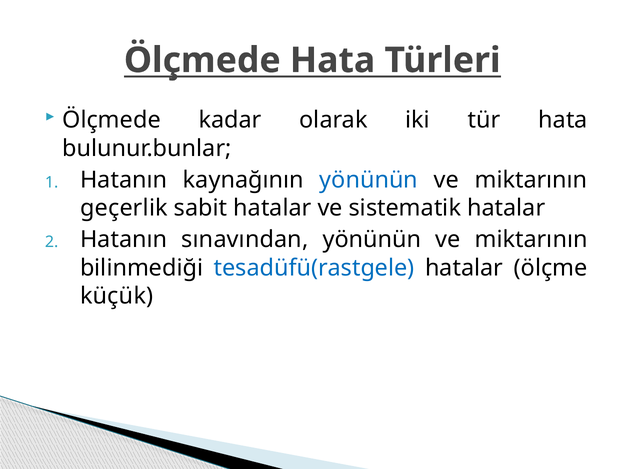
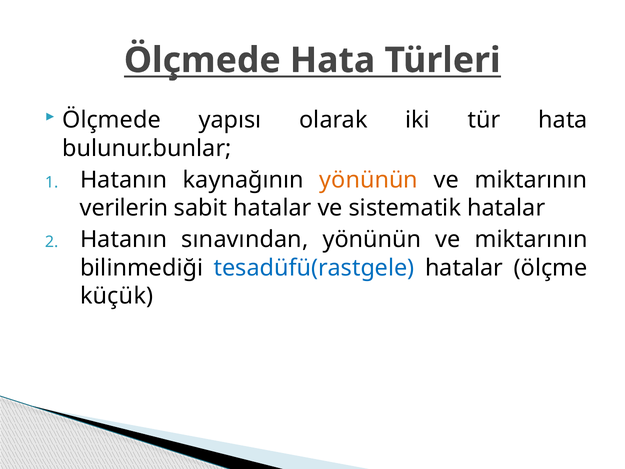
kadar: kadar -> yapısı
yönünün at (369, 180) colour: blue -> orange
geçerlik: geçerlik -> verilerin
